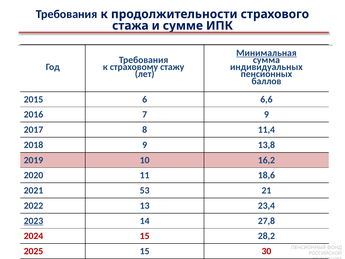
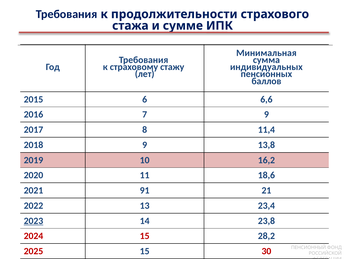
Минимальная underline: present -> none
53: 53 -> 91
27,8: 27,8 -> 23,8
